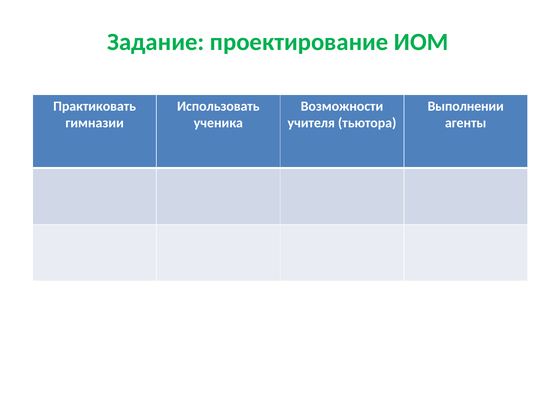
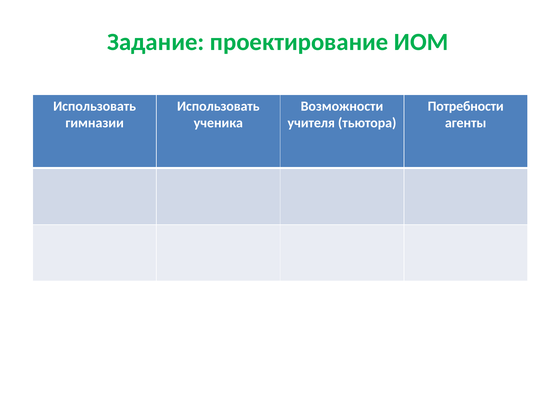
Практиковать at (95, 106): Практиковать -> Использовать
Выполнении: Выполнении -> Потребности
